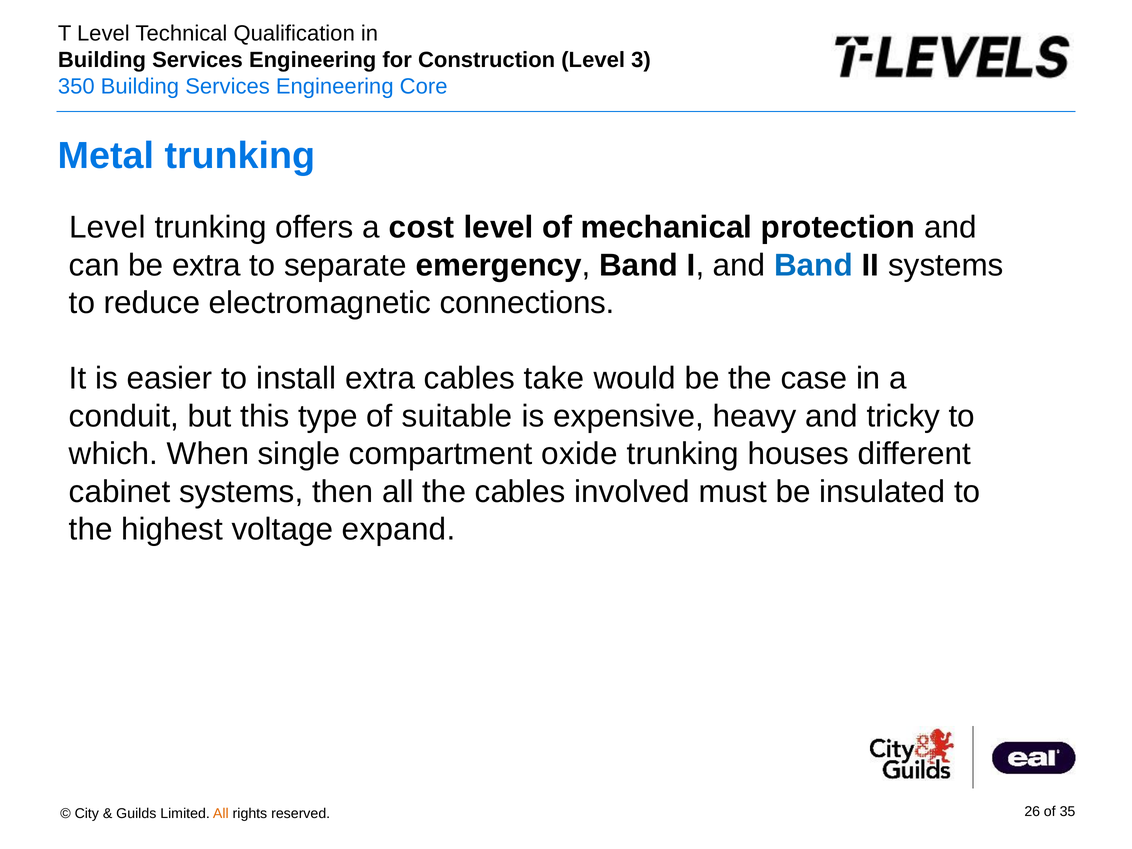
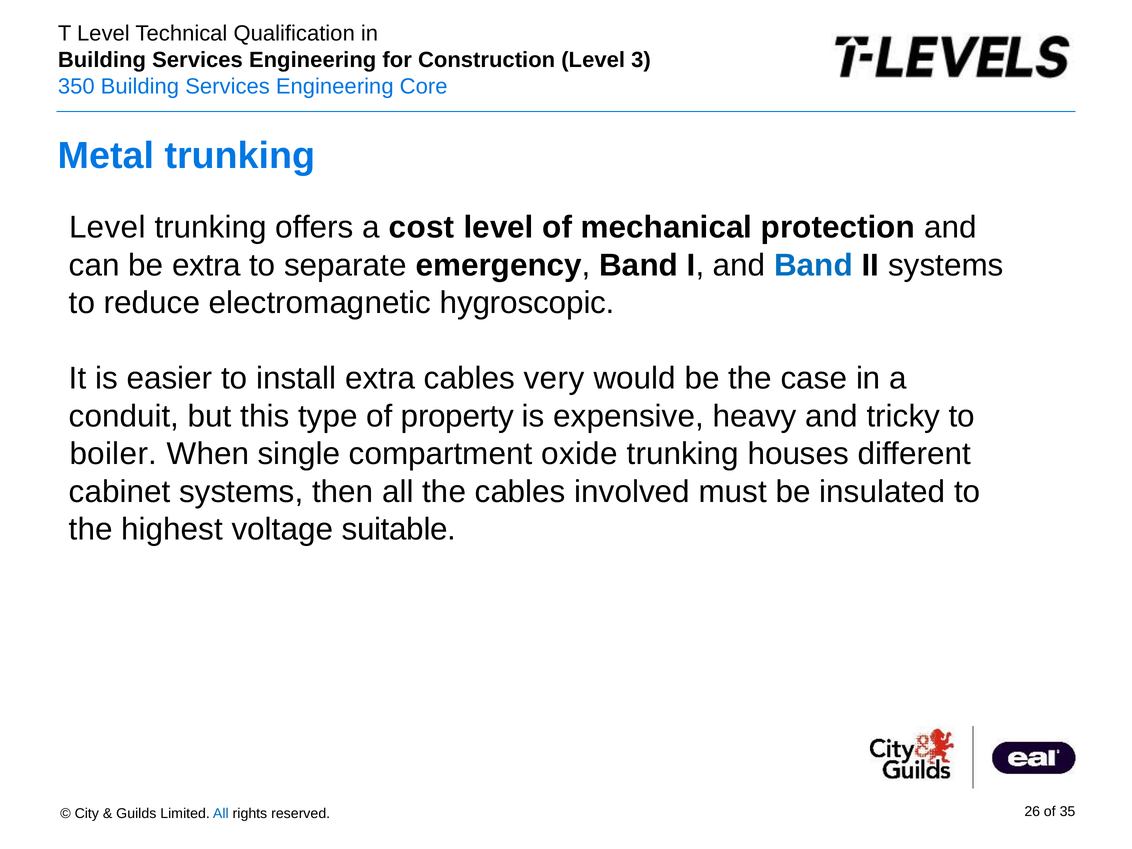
connections: connections -> hygroscopic
take: take -> very
suitable: suitable -> property
which: which -> boiler
expand: expand -> suitable
All at (221, 814) colour: orange -> blue
